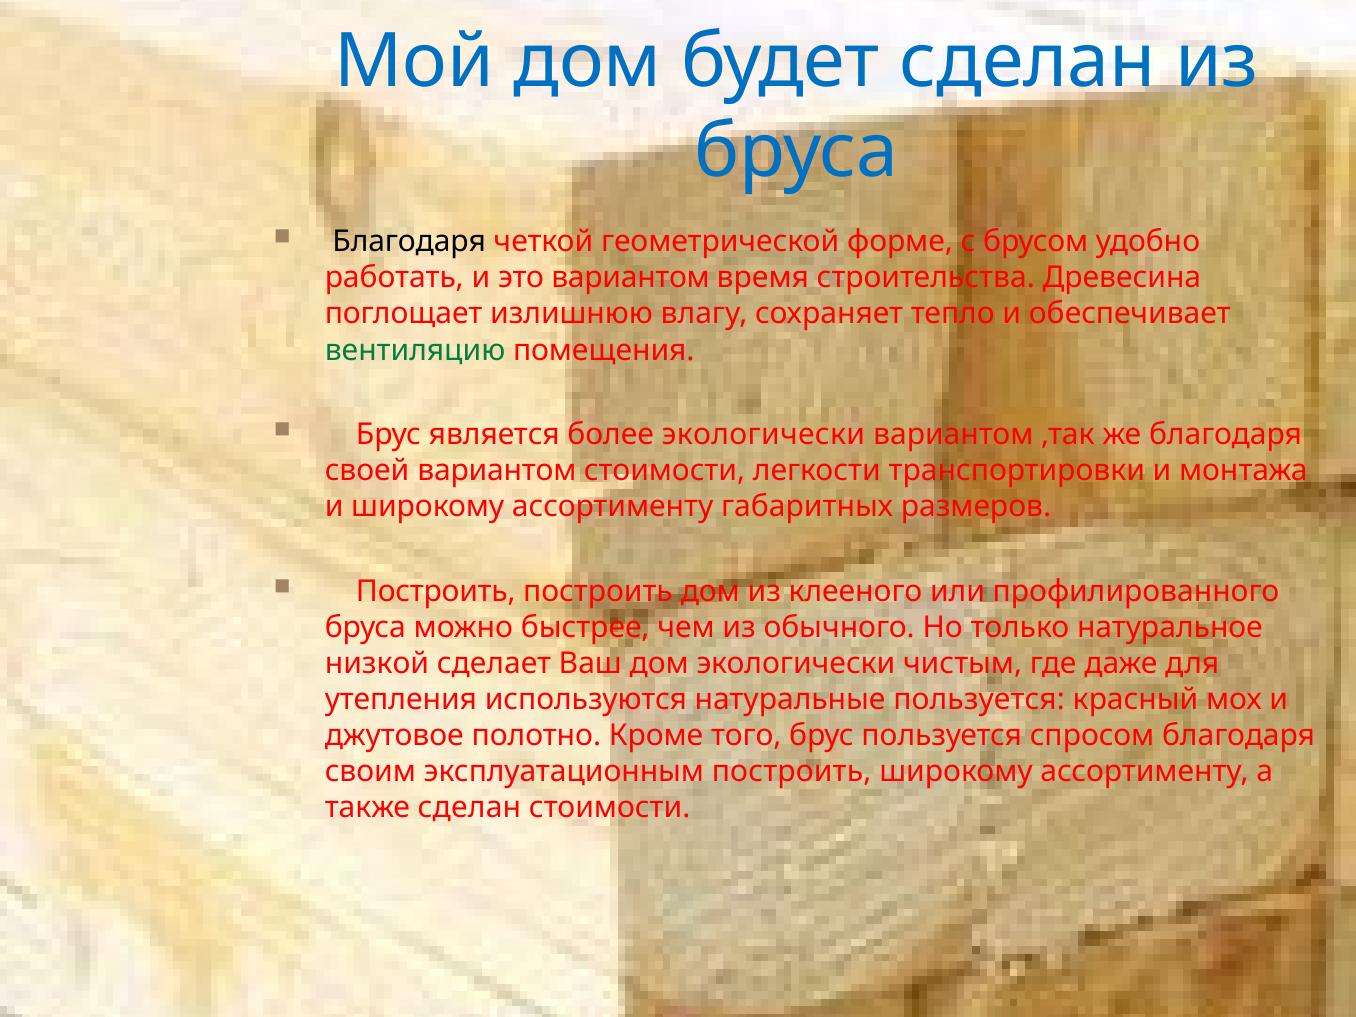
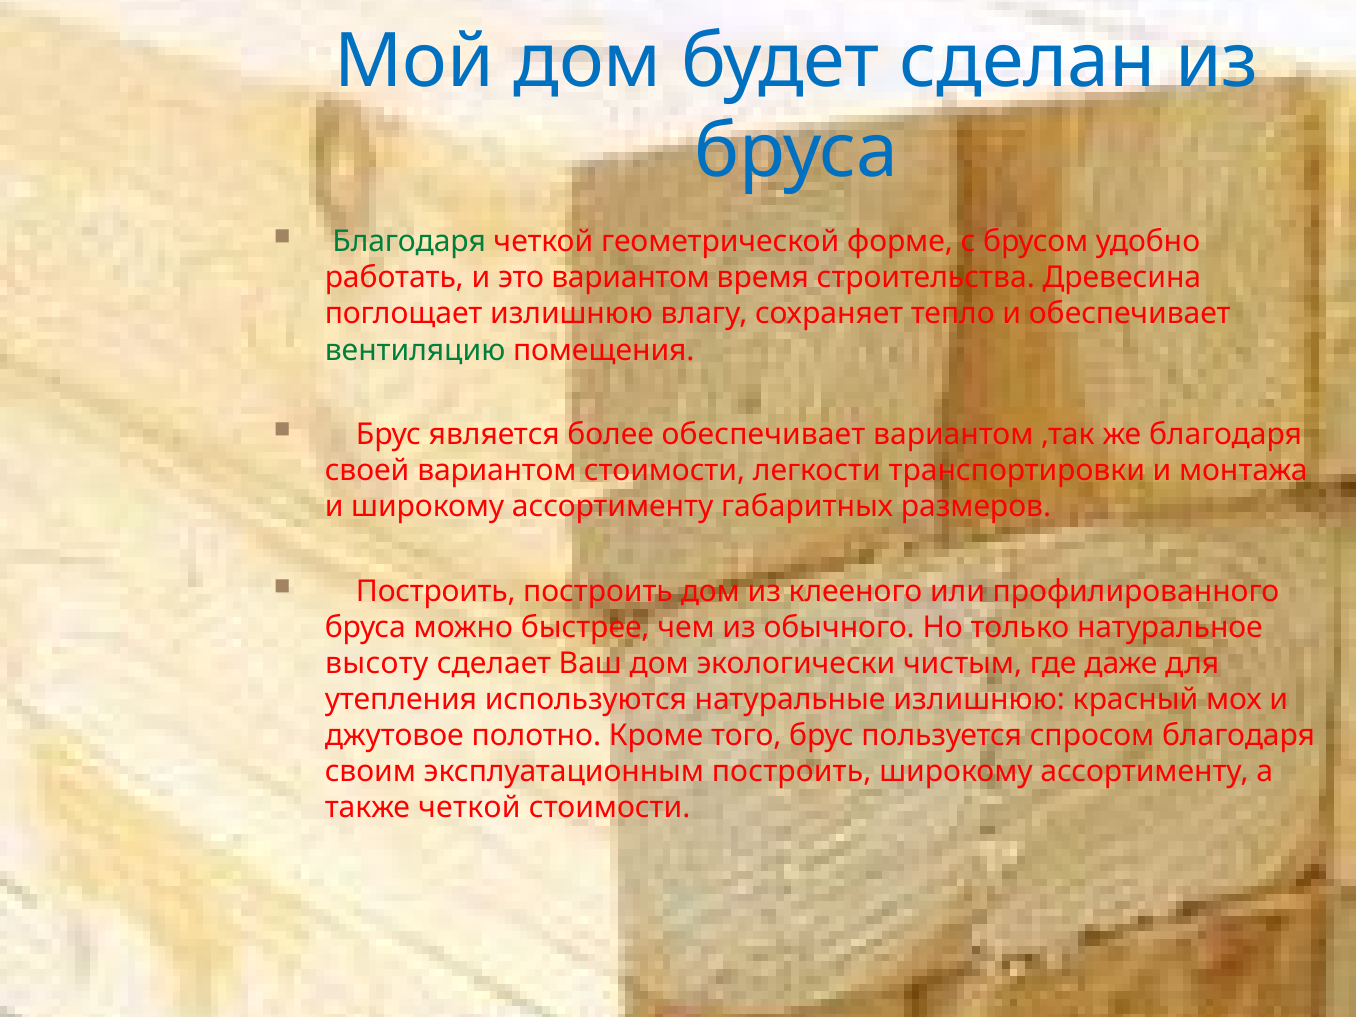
Благодаря at (409, 242) colour: black -> green
более экологически: экологически -> обеспечивает
низкой: низкой -> высоту
натуральные пользуется: пользуется -> излишнюю
также сделан: сделан -> четкой
